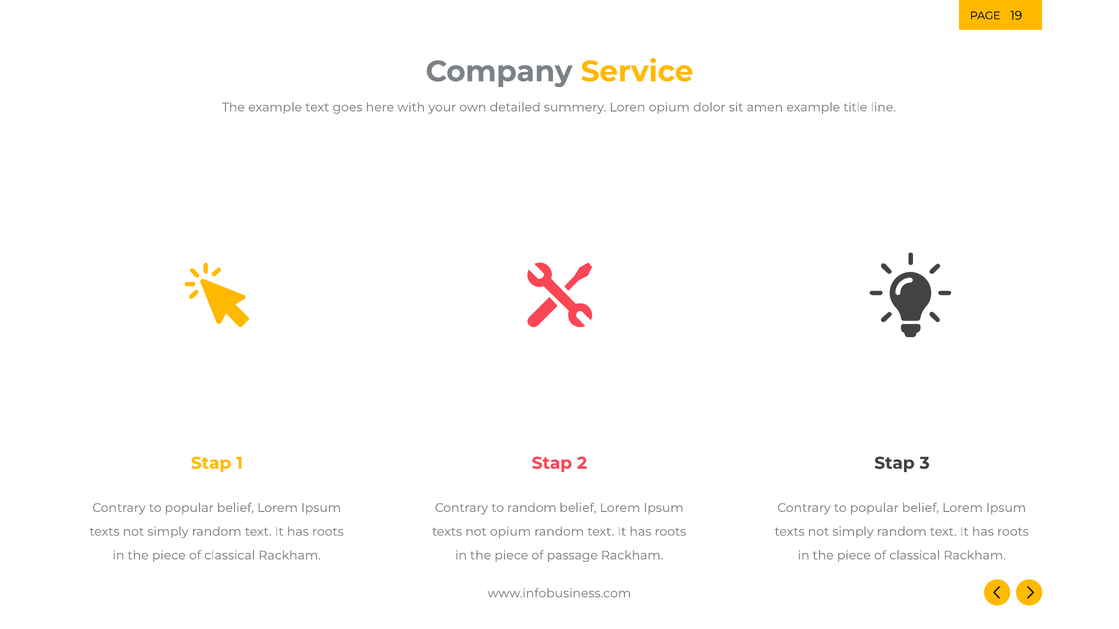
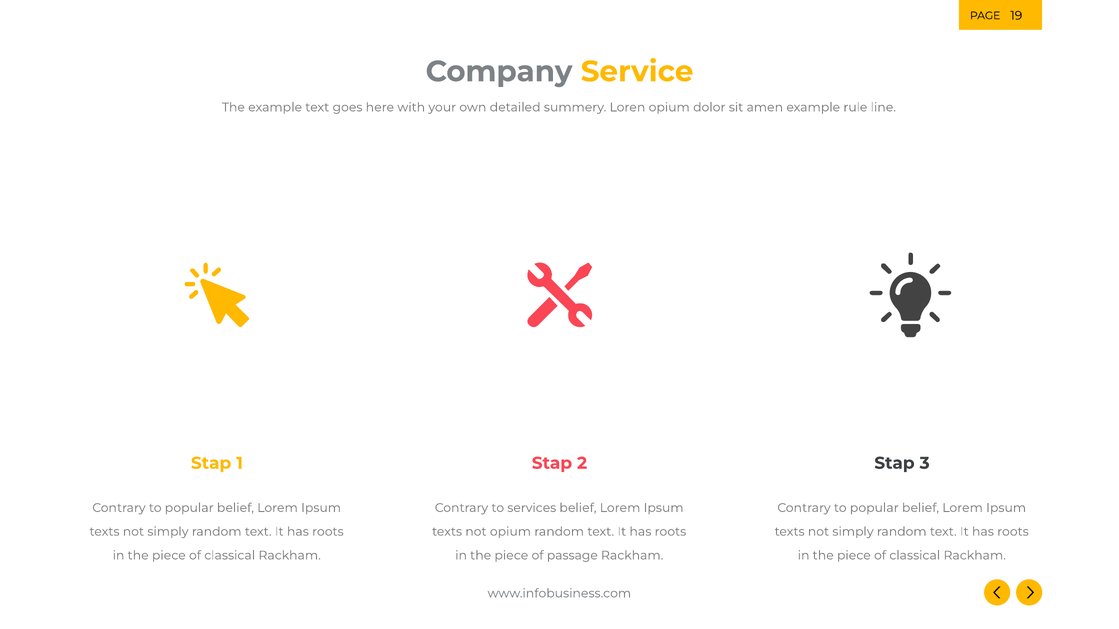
title: title -> rule
to random: random -> services
